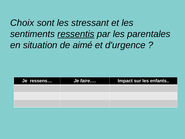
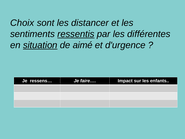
stressant: stressant -> distancer
parentales: parentales -> différentes
situation underline: none -> present
